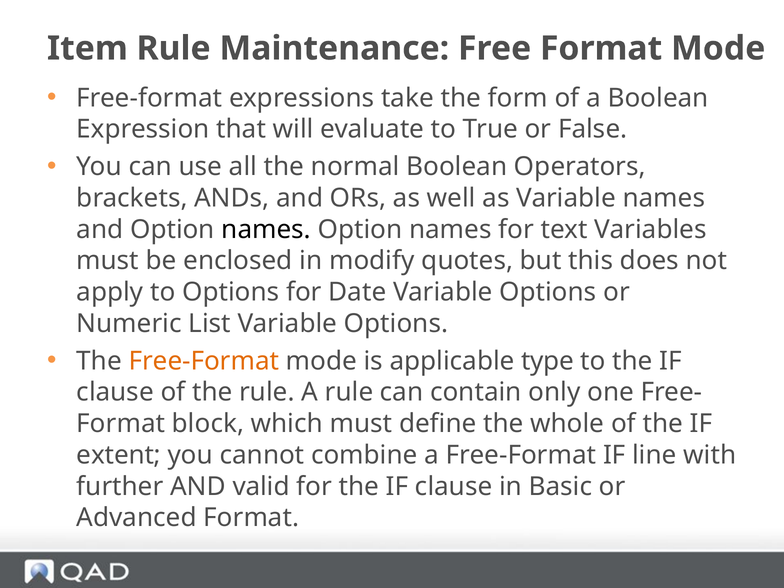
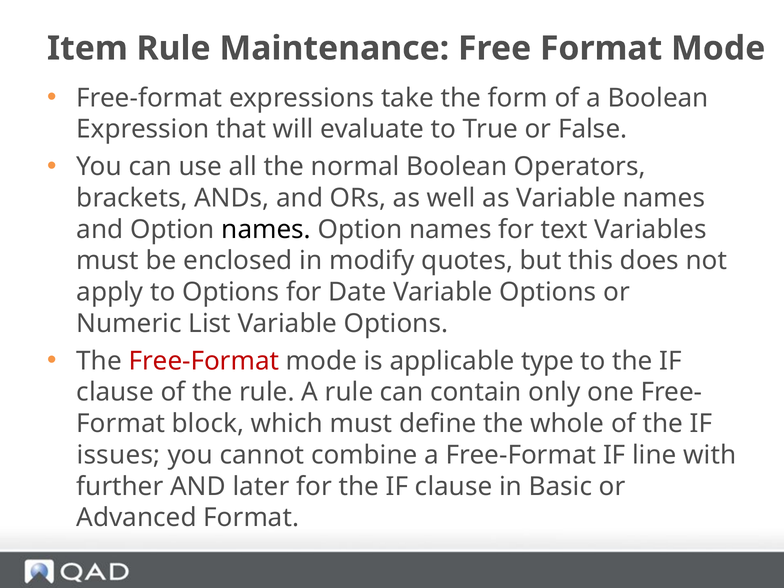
Free-Format at (204, 361) colour: orange -> red
extent: extent -> issues
valid: valid -> later
